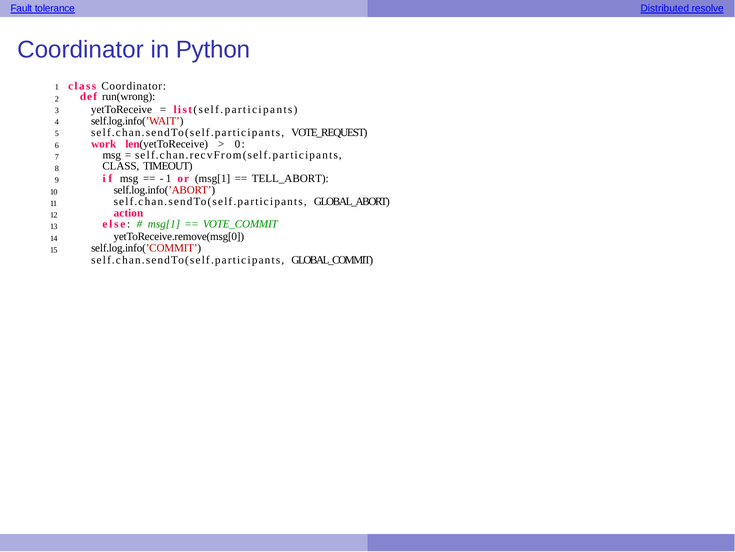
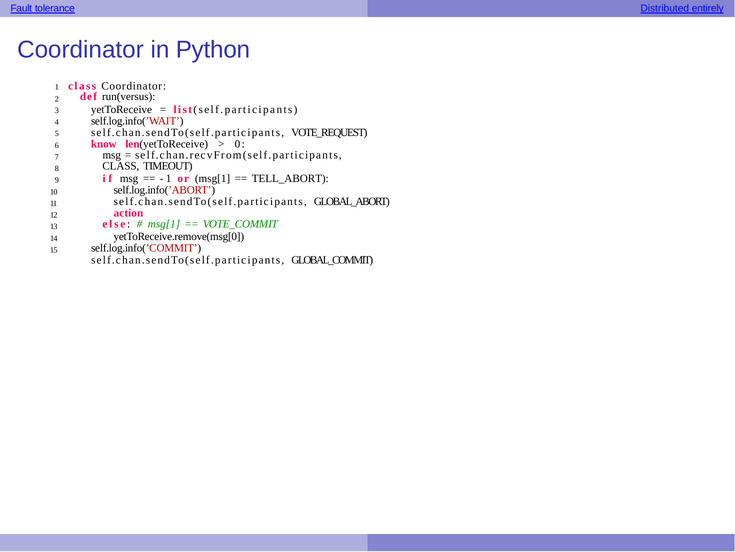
resolve: resolve -> entirely
run(wrong: run(wrong -> run(versus
work: work -> know
